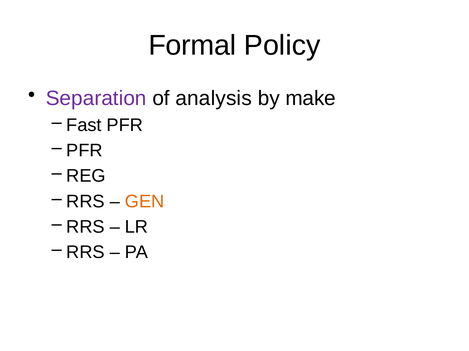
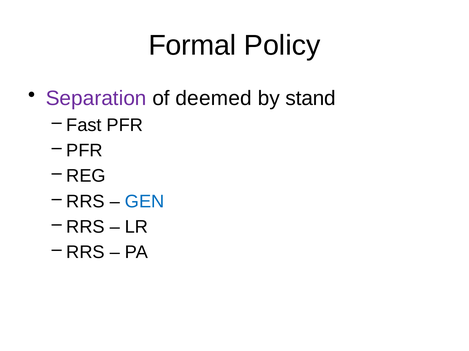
analysis: analysis -> deemed
make: make -> stand
GEN colour: orange -> blue
